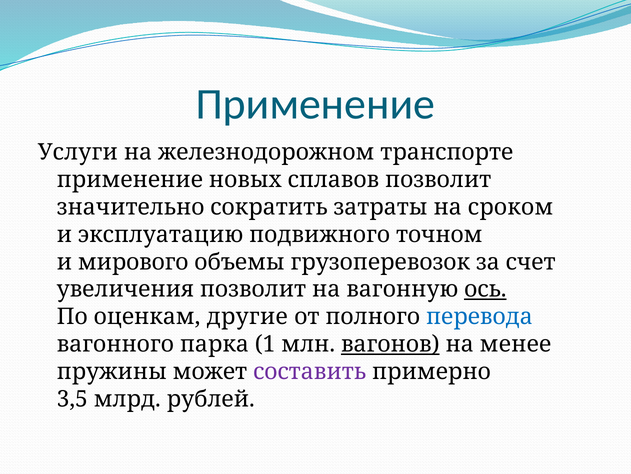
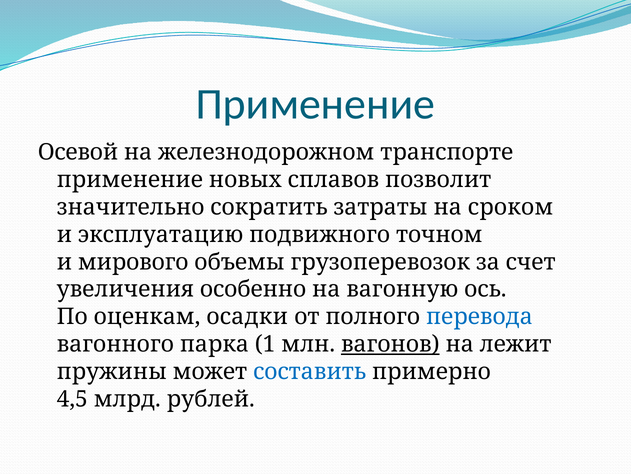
Услуги: Услуги -> Осевой
увеличения позволит: позволит -> особенно
ось underline: present -> none
другие: другие -> осадки
менее: менее -> лежит
составить colour: purple -> blue
3,5: 3,5 -> 4,5
